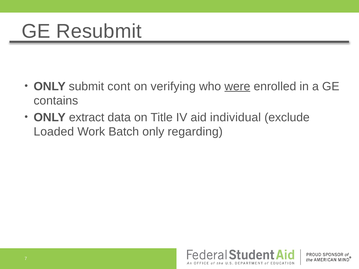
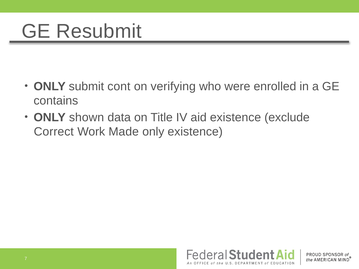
were underline: present -> none
extract: extract -> shown
aid individual: individual -> existence
Loaded: Loaded -> Correct
Batch: Batch -> Made
only regarding: regarding -> existence
